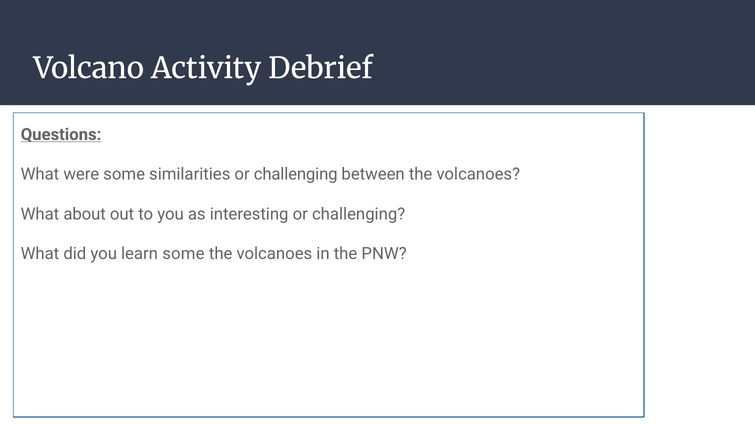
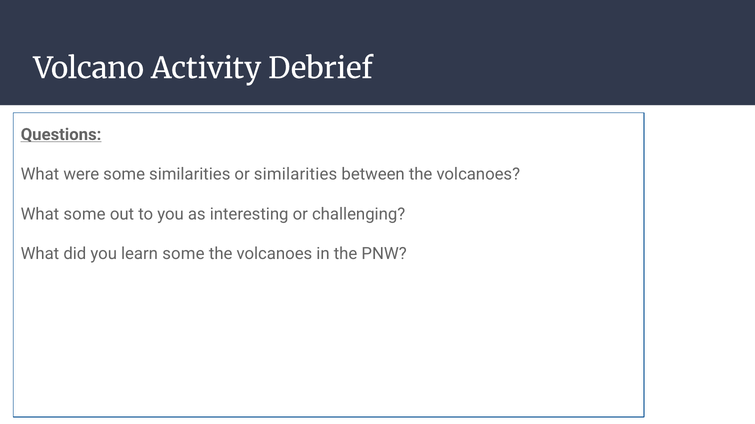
similarities or challenging: challenging -> similarities
What about: about -> some
